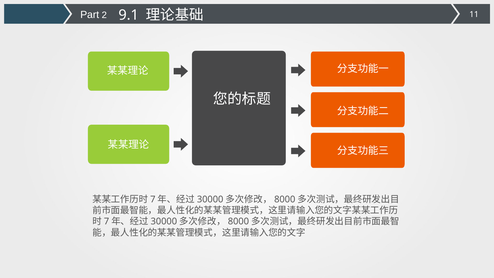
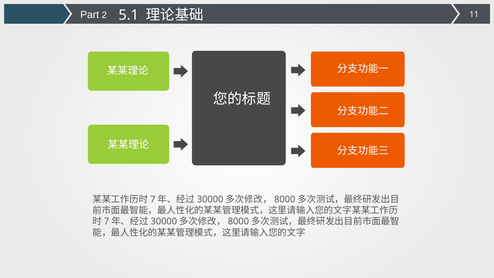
9.1: 9.1 -> 5.1
